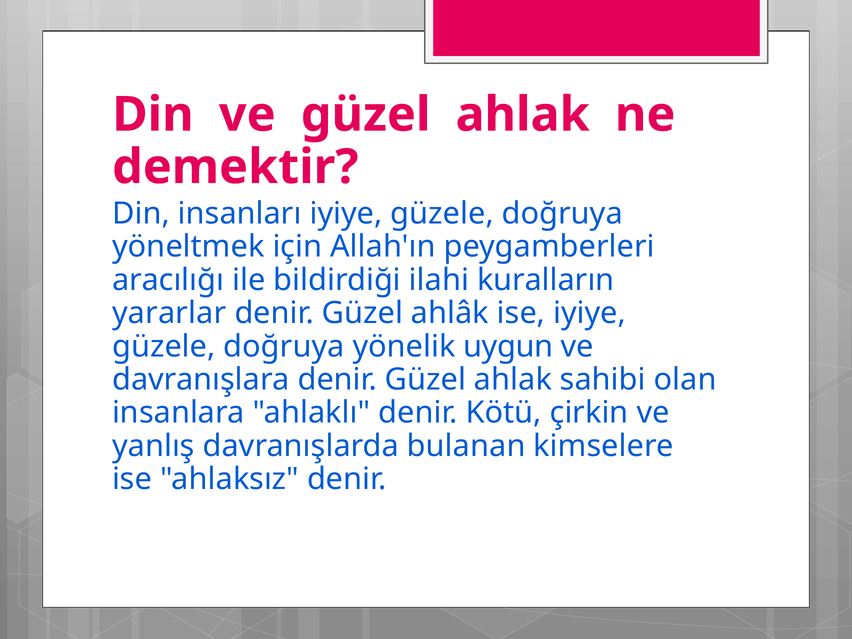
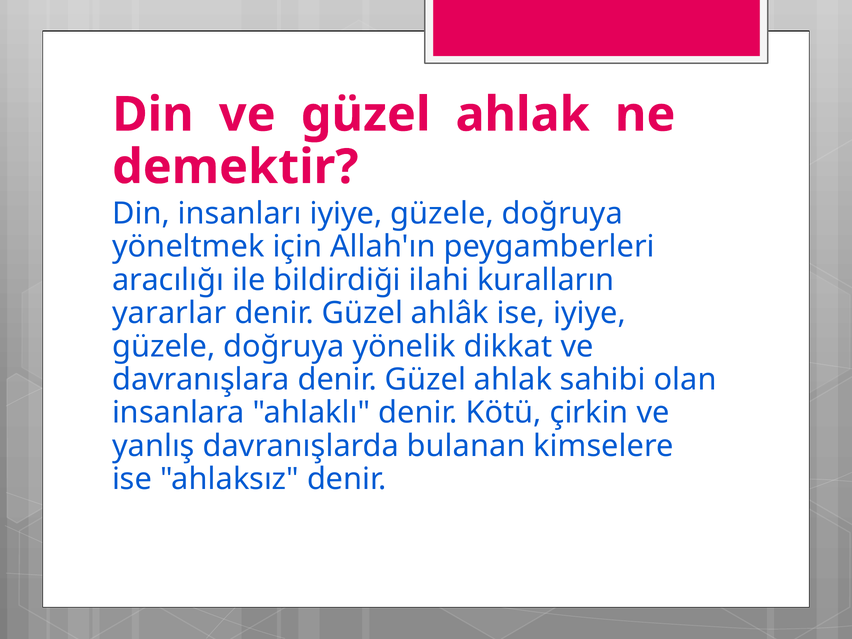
uygun: uygun -> dikkat
